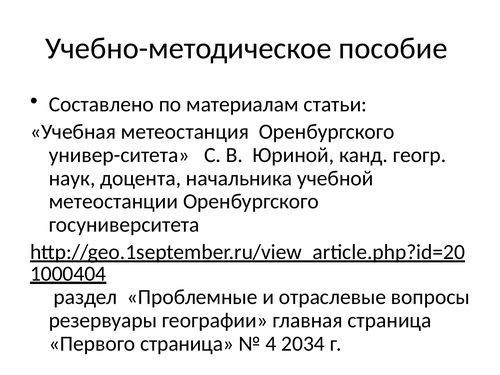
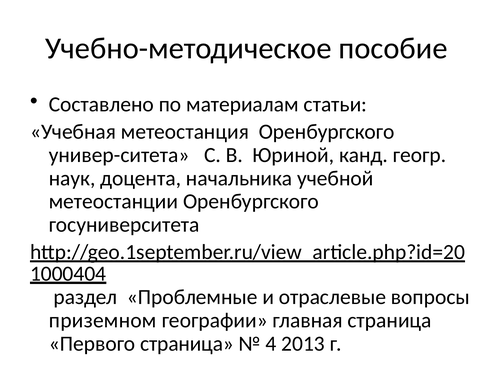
резервуары: резервуары -> приземном
2034: 2034 -> 2013
